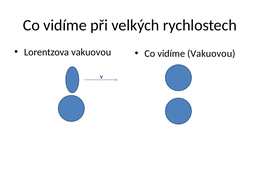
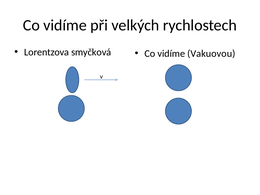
Lorentzova vakuovou: vakuovou -> smyčková
